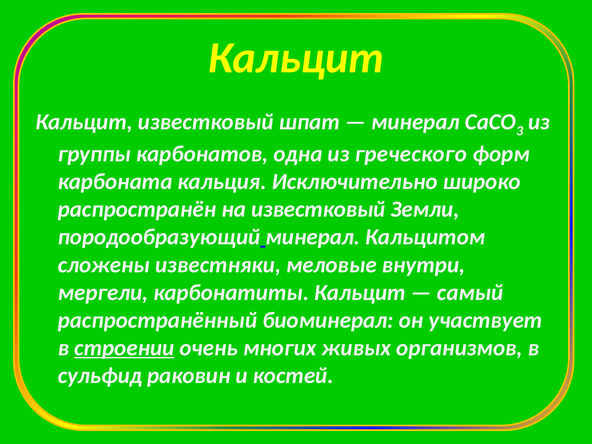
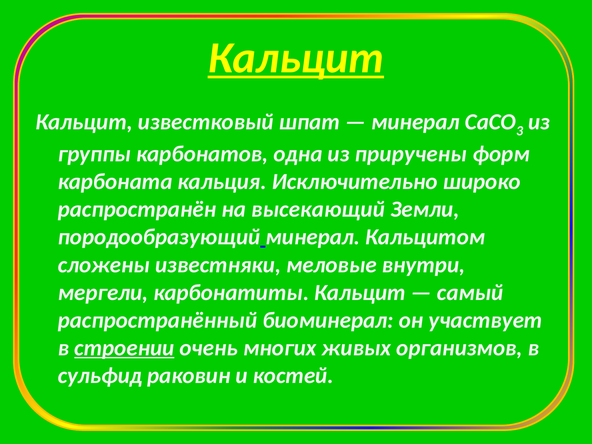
Кальцит at (296, 58) underline: none -> present
греческого: греческого -> приручены
на известковый: известковый -> высекающий
